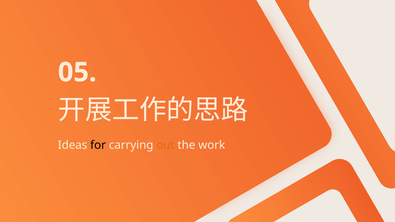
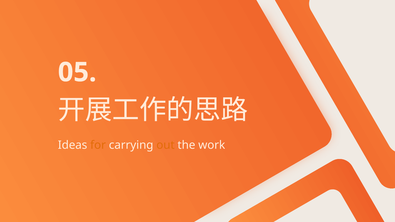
for colour: black -> orange
